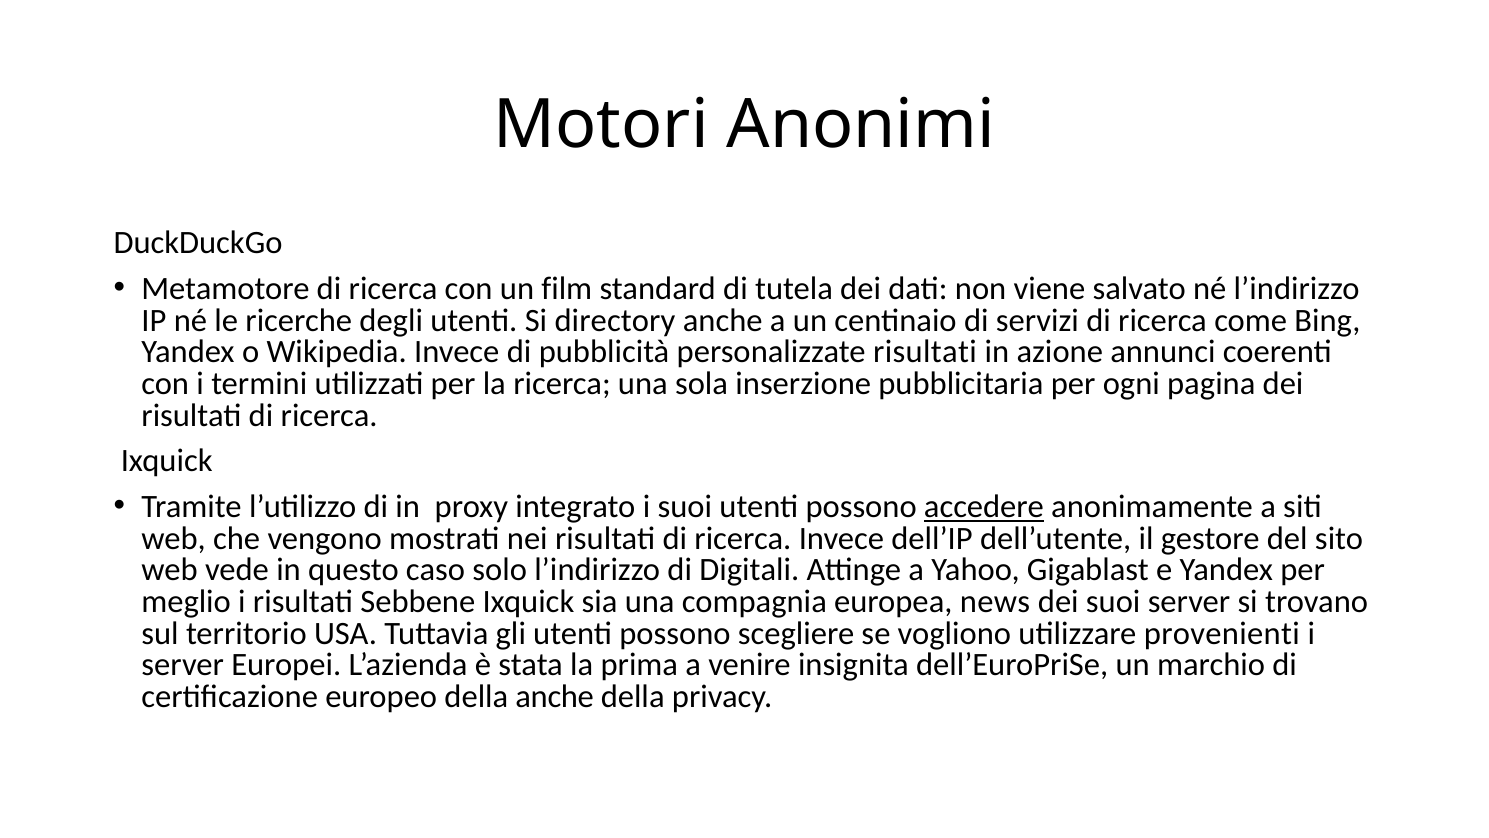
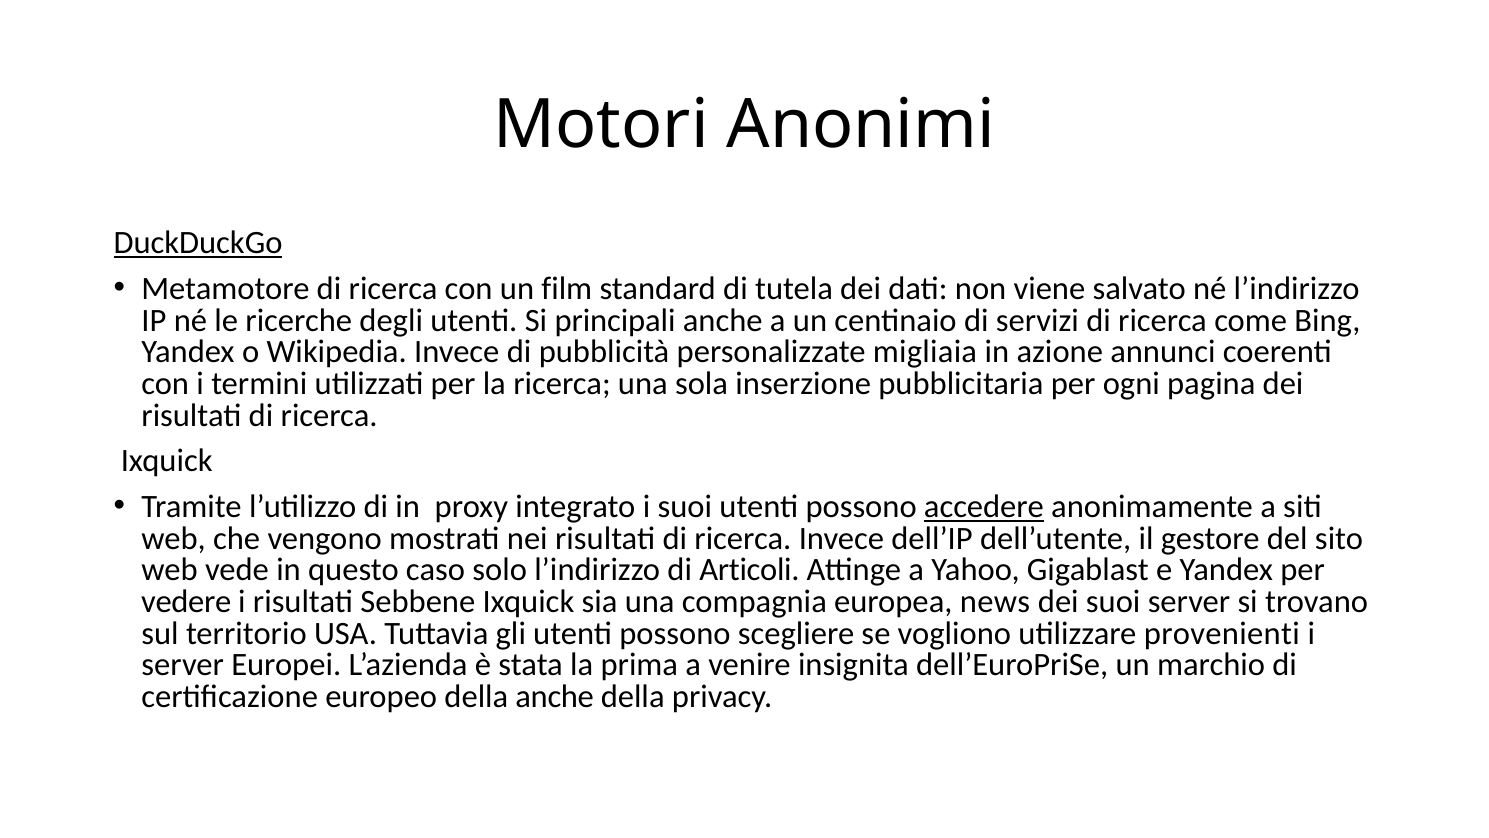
DuckDuckGo underline: none -> present
directory: directory -> principali
personalizzate risultati: risultati -> migliaia
Digitali: Digitali -> Articoli
meglio: meglio -> vedere
